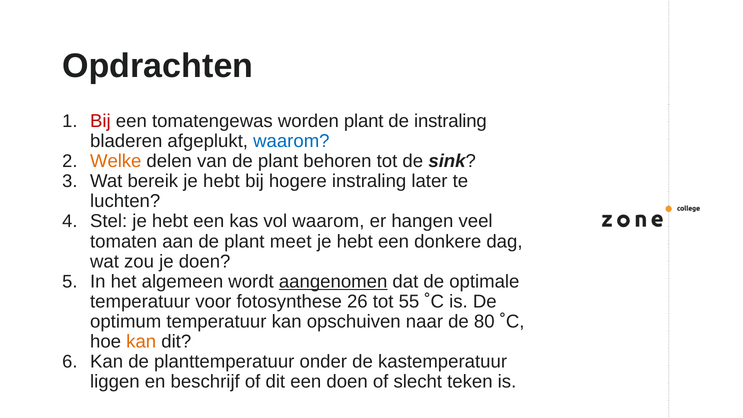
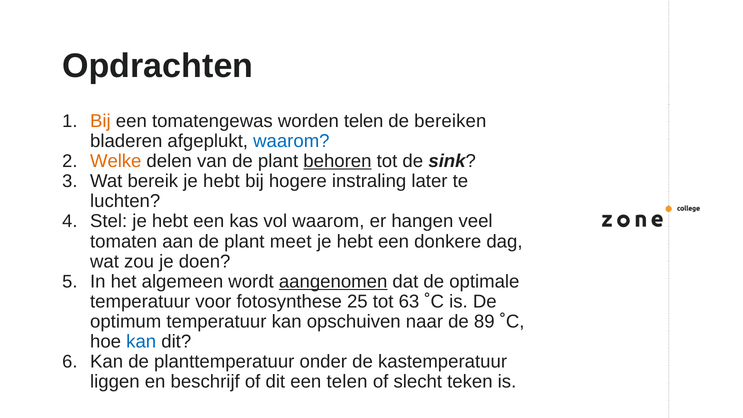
Bij at (100, 121) colour: red -> orange
worden plant: plant -> telen
de instraling: instraling -> bereiken
behoren underline: none -> present
26: 26 -> 25
55: 55 -> 63
80: 80 -> 89
kan at (141, 342) colour: orange -> blue
een doen: doen -> telen
